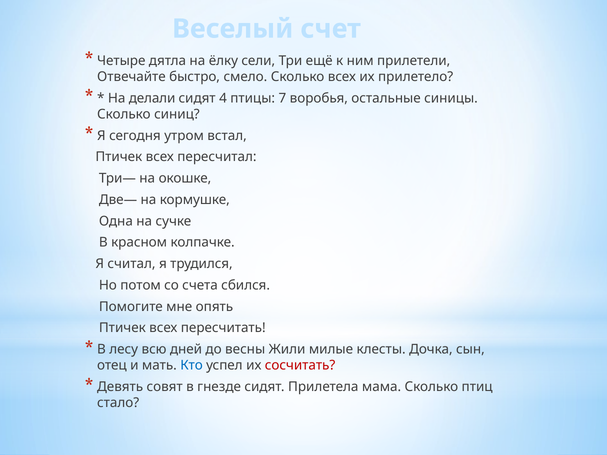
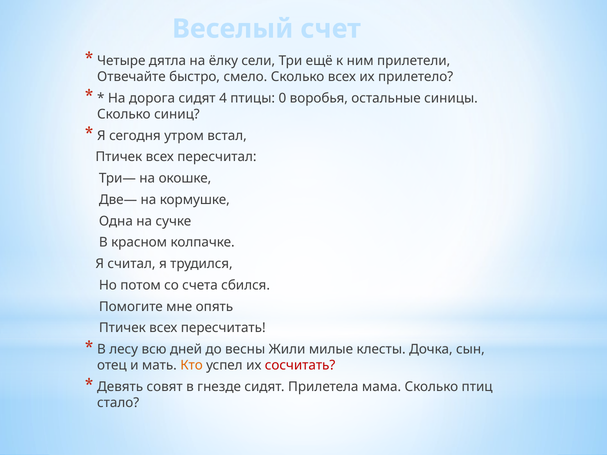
делали: делали -> дорога
7: 7 -> 0
Кто colour: blue -> orange
